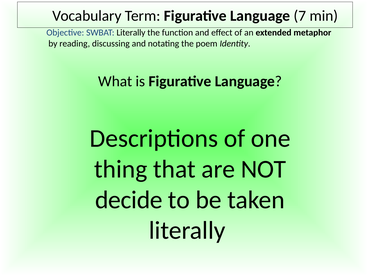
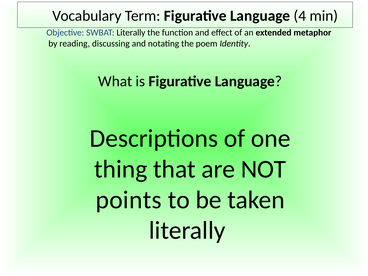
7: 7 -> 4
decide: decide -> points
